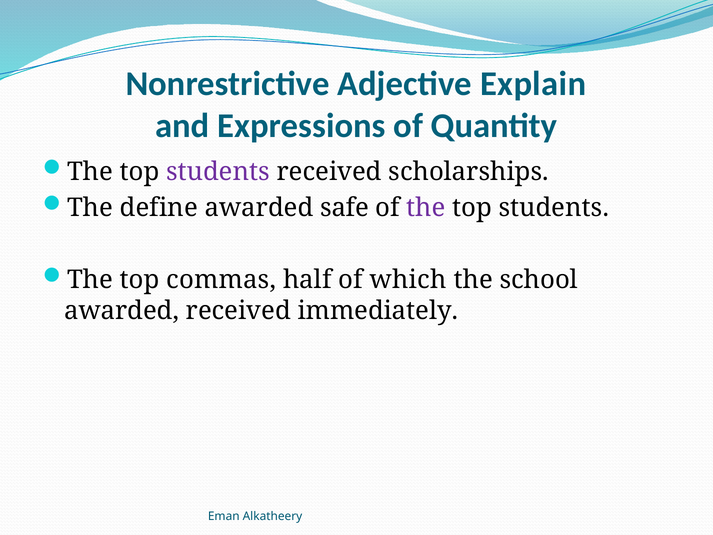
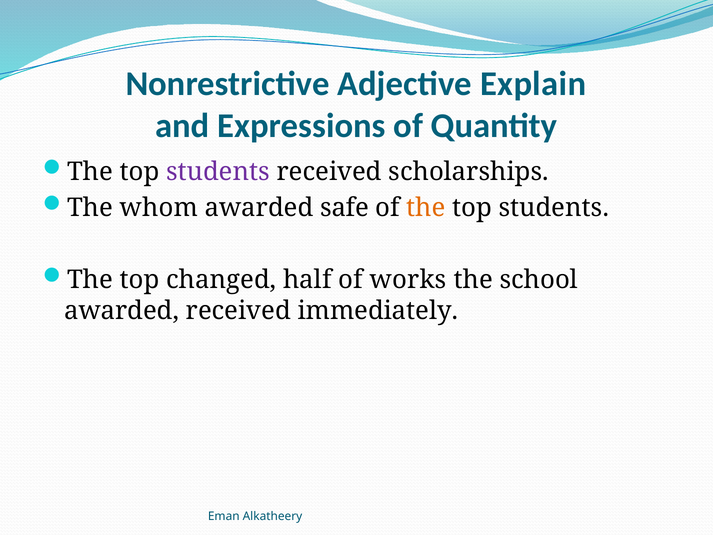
define: define -> whom
the at (426, 208) colour: purple -> orange
commas: commas -> changed
which: which -> works
